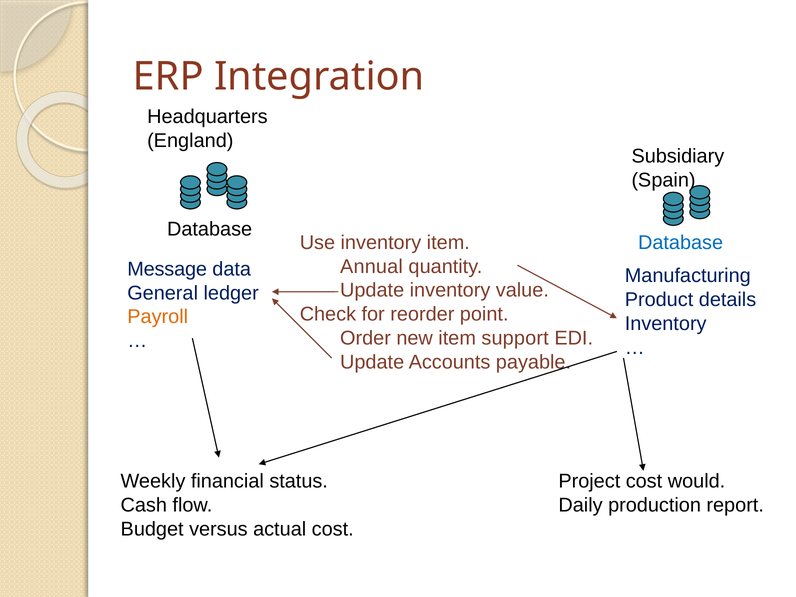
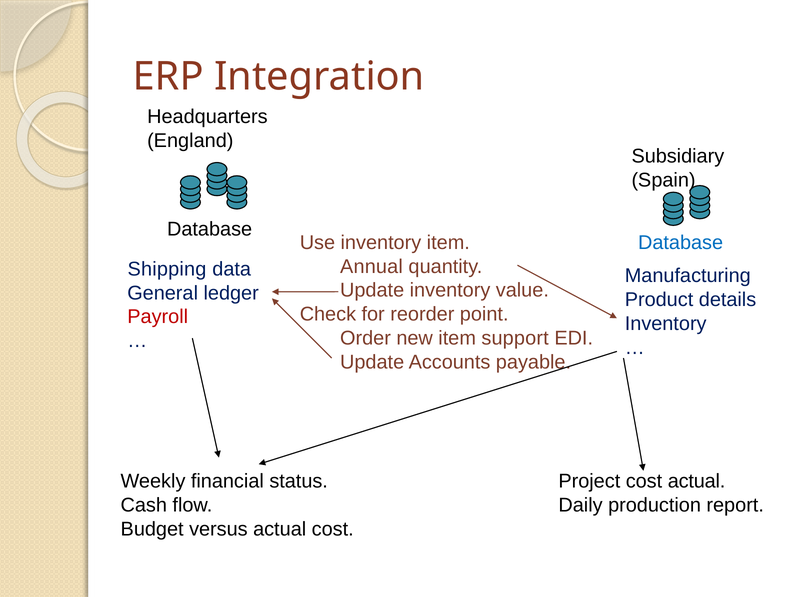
Message: Message -> Shipping
Payroll colour: orange -> red
cost would: would -> actual
